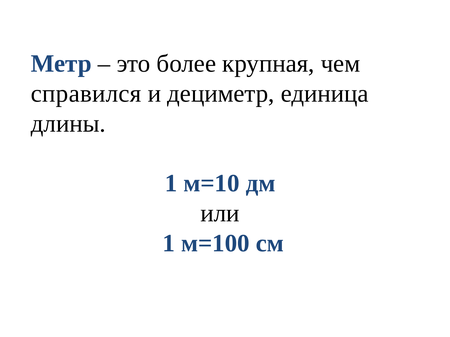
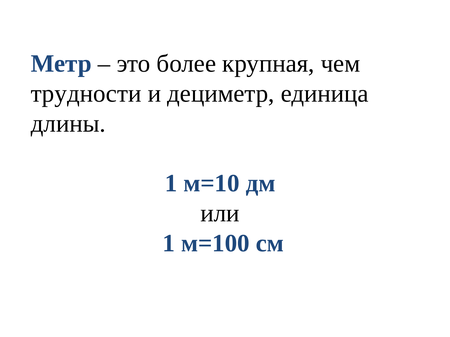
справился: справился -> трудности
